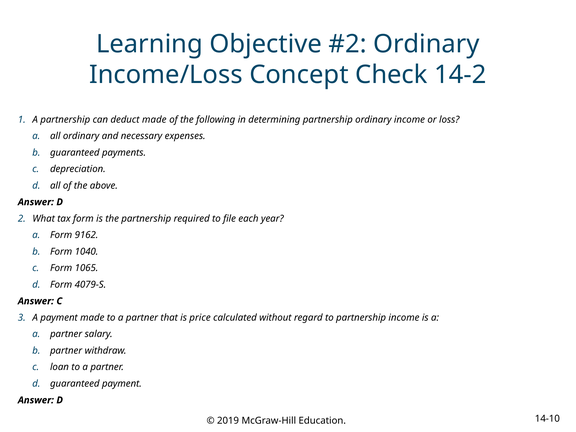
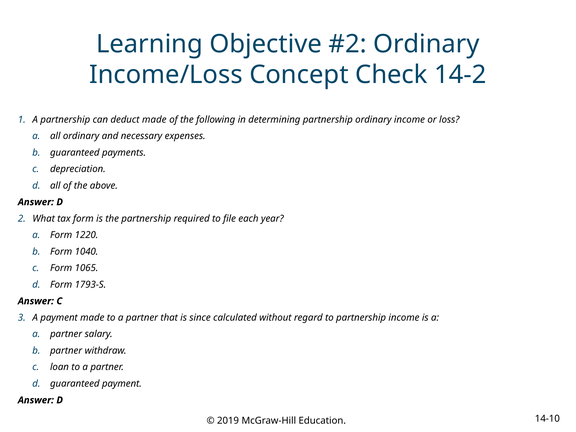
9162: 9162 -> 1220
4079-S: 4079-S -> 1793-S
price: price -> since
